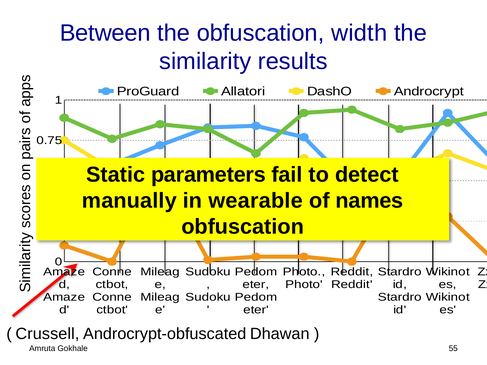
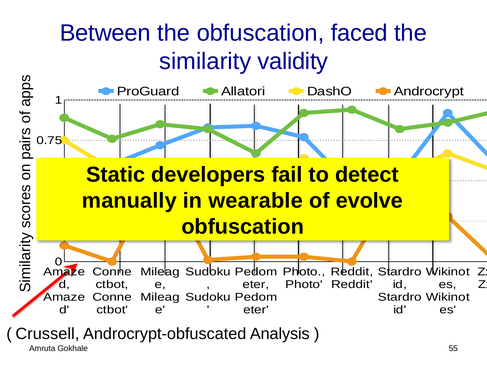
width: width -> faced
results: results -> validity
parameters: parameters -> developers
names: names -> evolve
Dhawan: Dhawan -> Analysis
